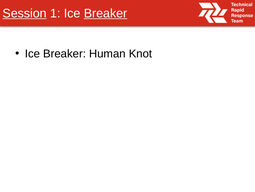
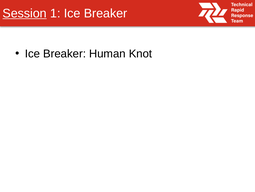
Breaker at (106, 13) underline: present -> none
